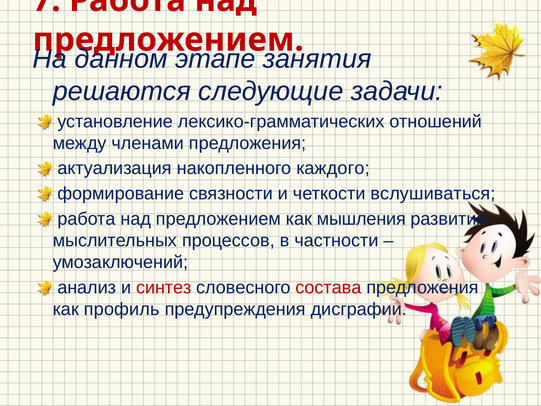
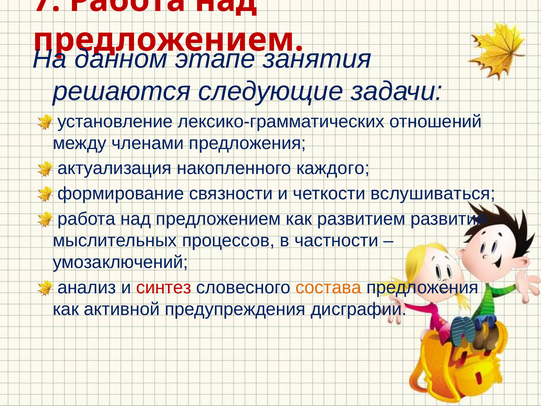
мышления: мышления -> развитием
состава colour: red -> orange
профиль: профиль -> активной
